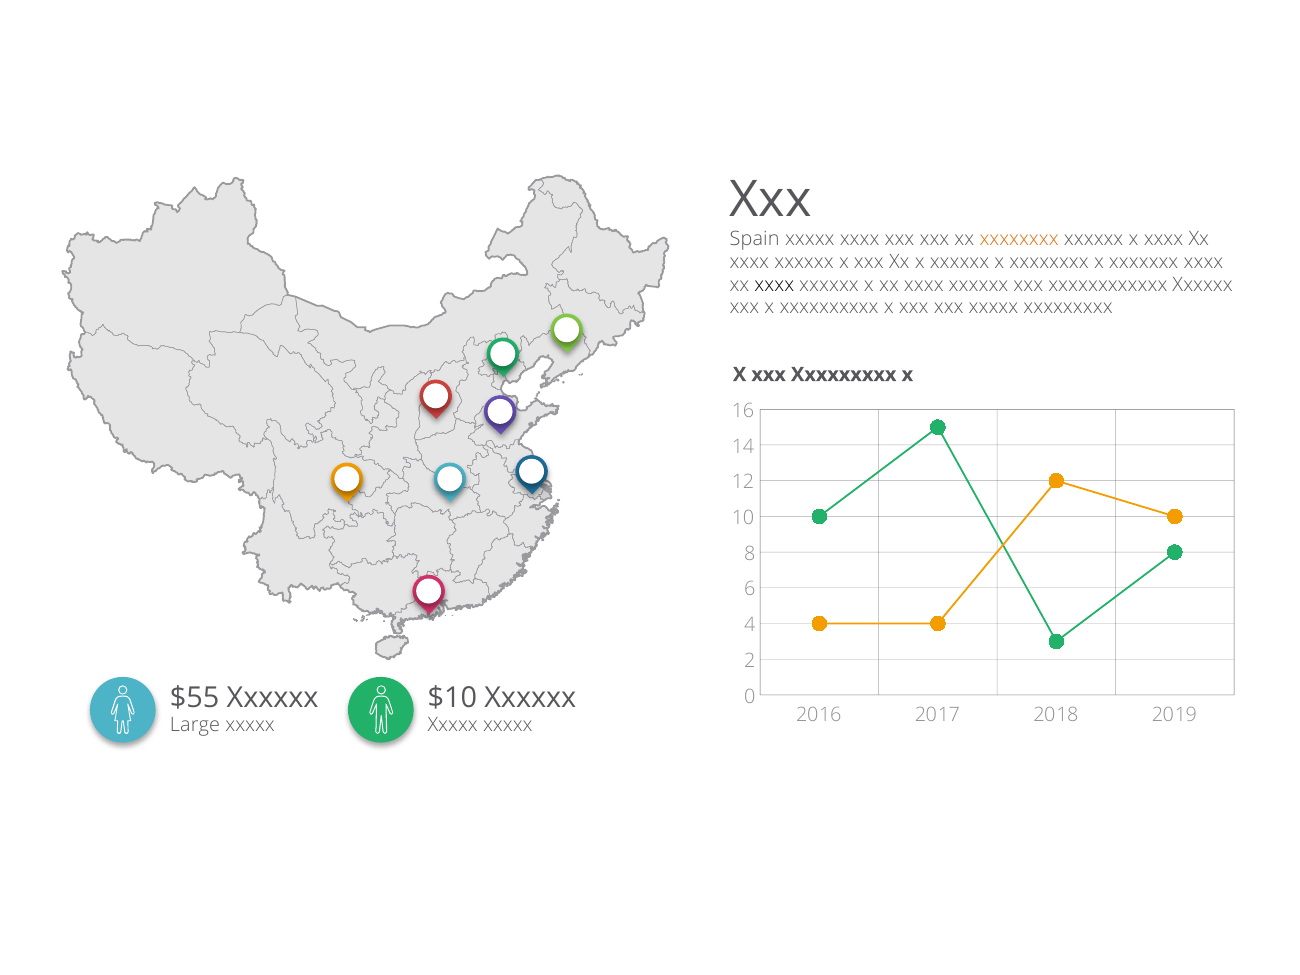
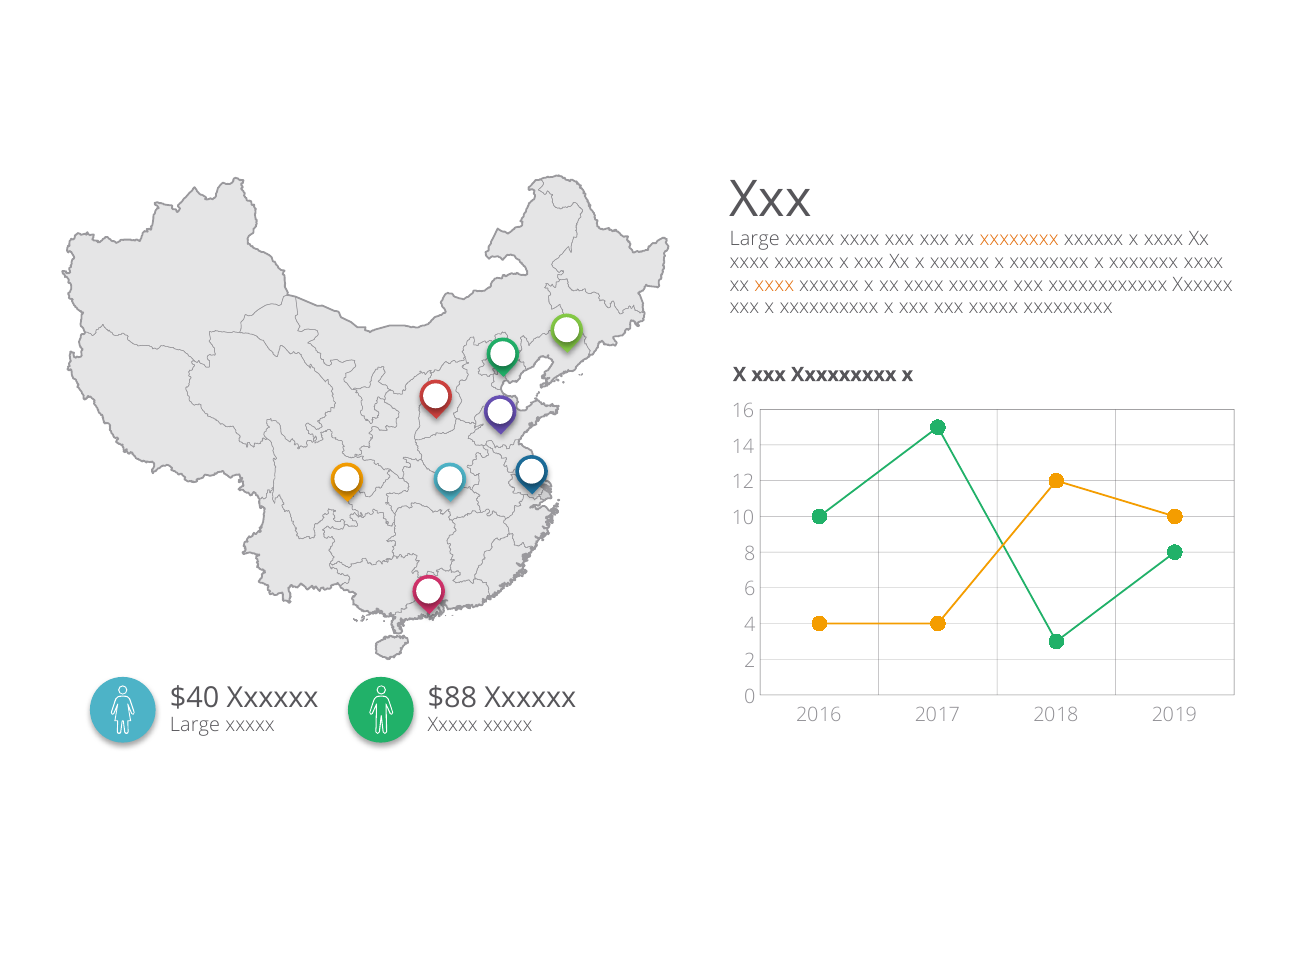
Spain at (755, 239): Spain -> Large
xxxx at (774, 285) colour: black -> orange
$55: $55 -> $40
$10: $10 -> $88
